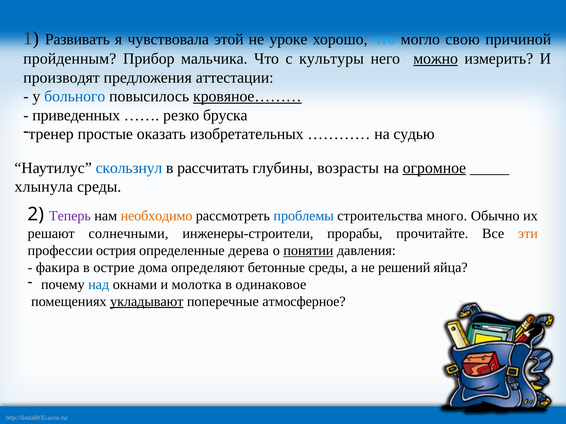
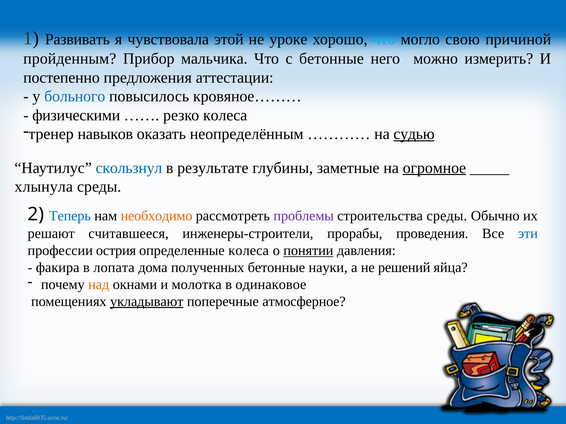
с культуры: культуры -> бетонные
можно underline: present -> none
производят: производят -> постепенно
кровяное……… underline: present -> none
приведенных: приведенных -> физическими
резко бруска: бруска -> колеса
простые: простые -> навыков
изобретательных: изобретательных -> неопределённым
судью underline: none -> present
рассчитать: рассчитать -> результате
возрасты: возрасты -> заметные
Теперь colour: purple -> blue
проблемы colour: blue -> purple
строительства много: много -> среды
солнечными: солнечными -> считавшееся
прочитайте: прочитайте -> проведения
эти colour: orange -> blue
определенные дерева: дерева -> колеса
острие: острие -> лопата
определяют: определяют -> полученных
бетонные среды: среды -> науки
над colour: blue -> orange
